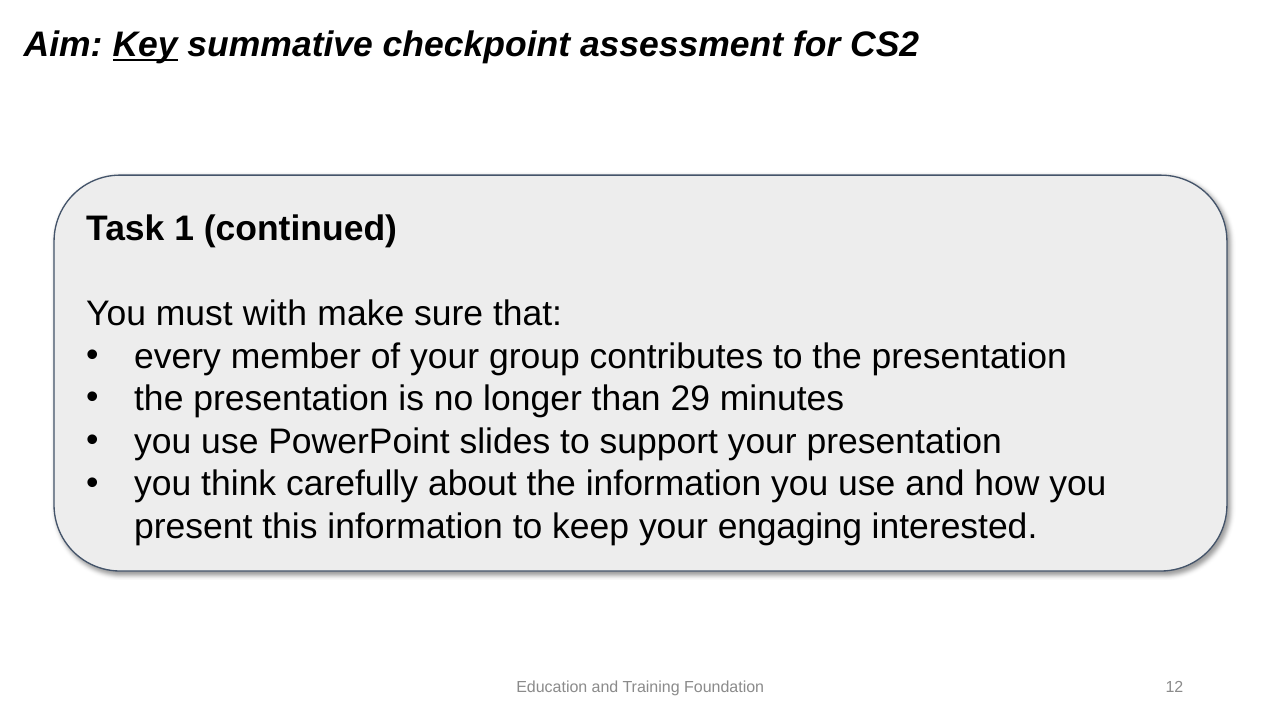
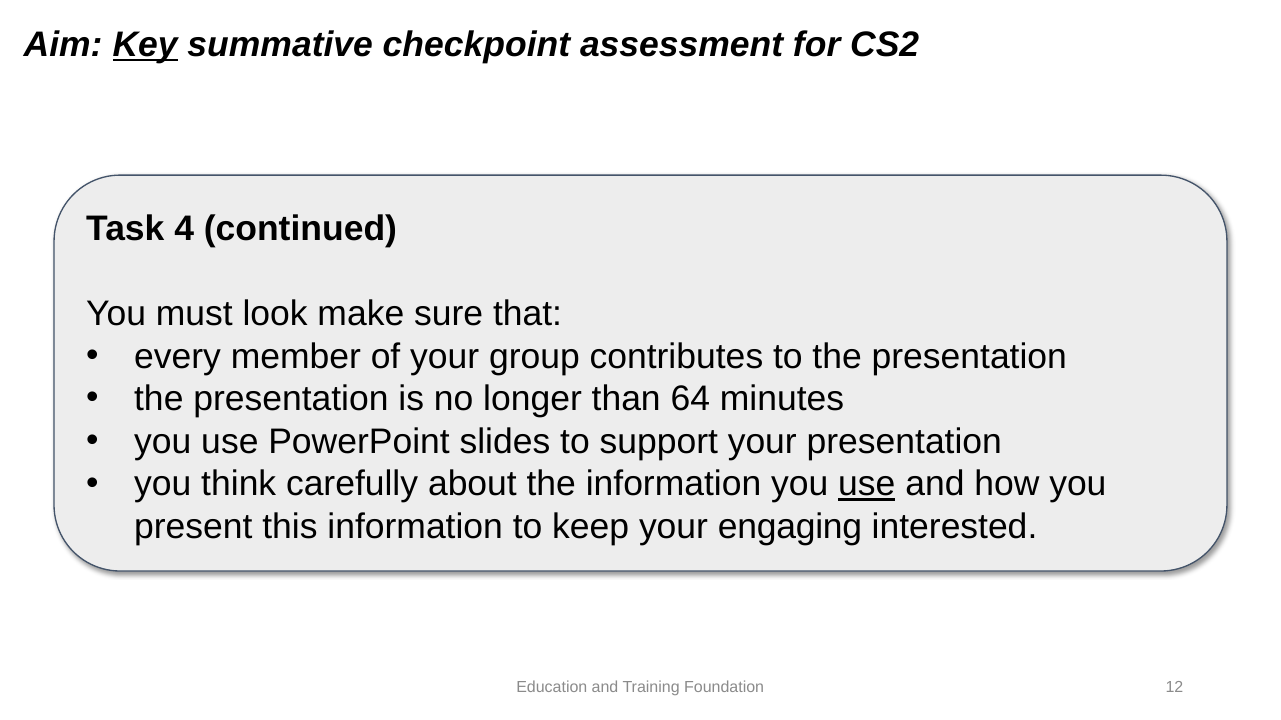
1: 1 -> 4
with: with -> look
29: 29 -> 64
use at (867, 485) underline: none -> present
